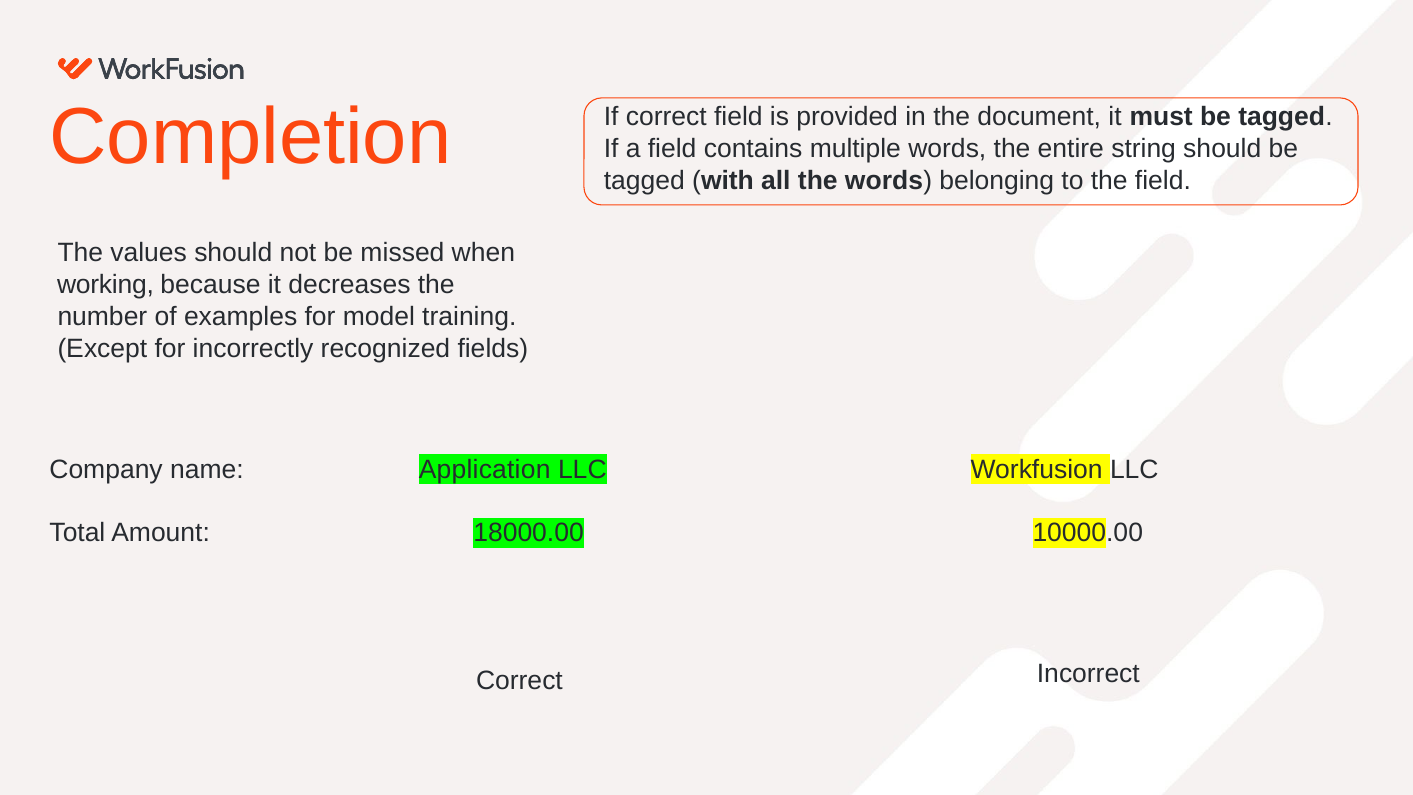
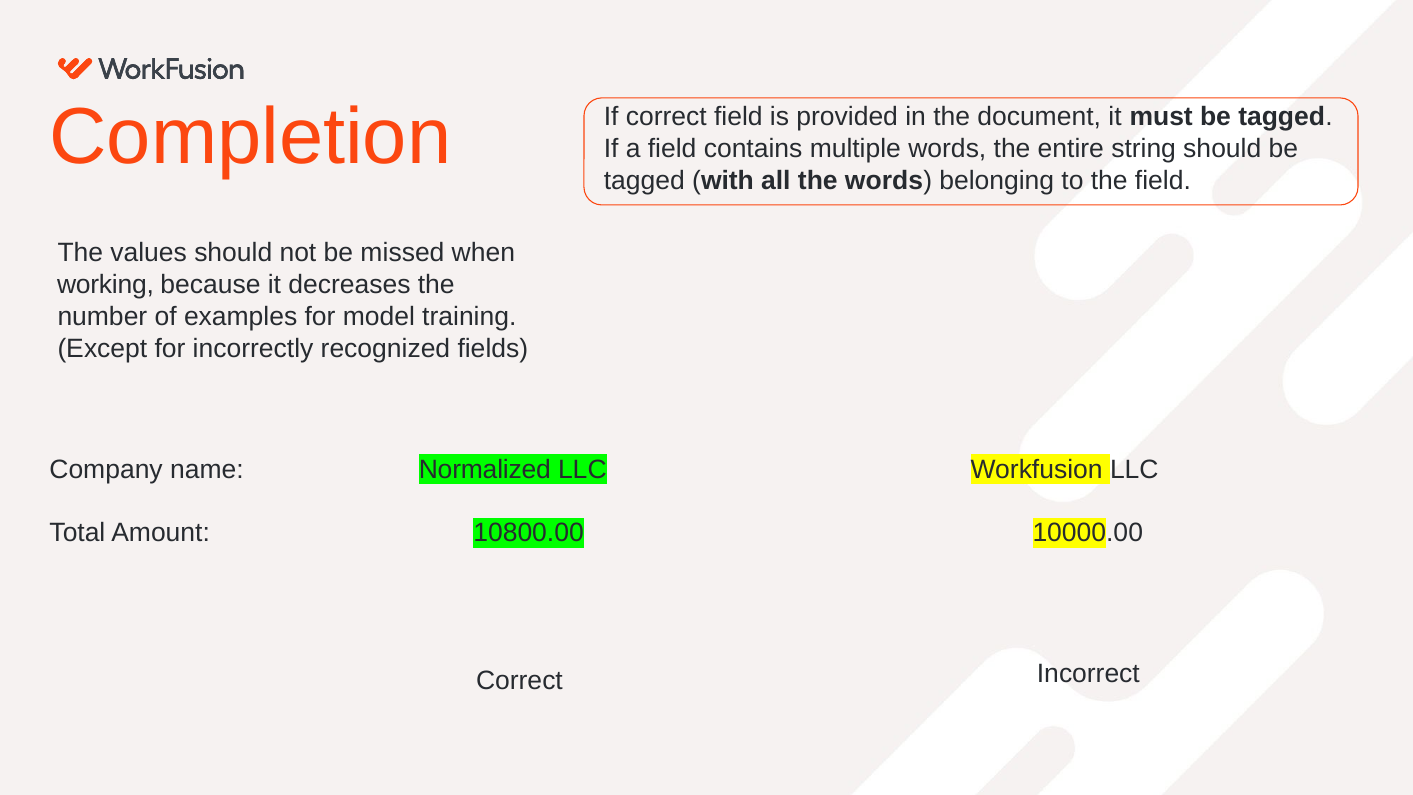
Application: Application -> Normalized
18000.00: 18000.00 -> 10800.00
